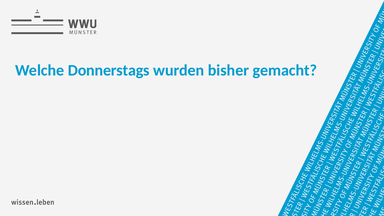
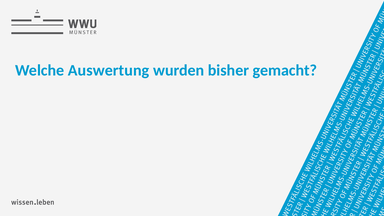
Donnerstags: Donnerstags -> Auswertung
